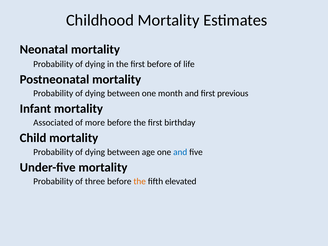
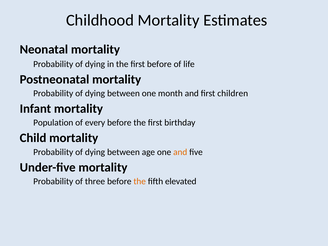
previous: previous -> children
Associated: Associated -> Population
more: more -> every
and at (180, 152) colour: blue -> orange
